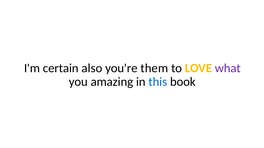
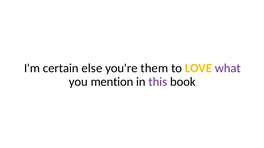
also: also -> else
amazing: amazing -> mention
this colour: blue -> purple
